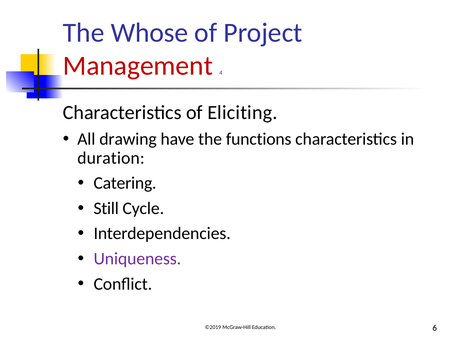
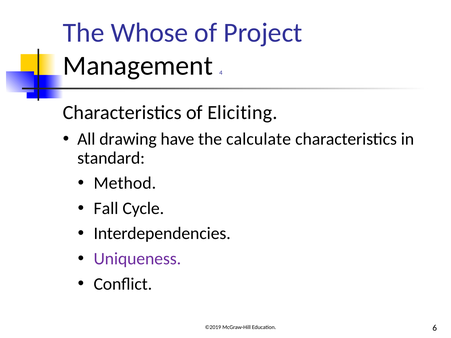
Management colour: red -> black
functions: functions -> calculate
duration: duration -> standard
Catering: Catering -> Method
Still: Still -> Fall
